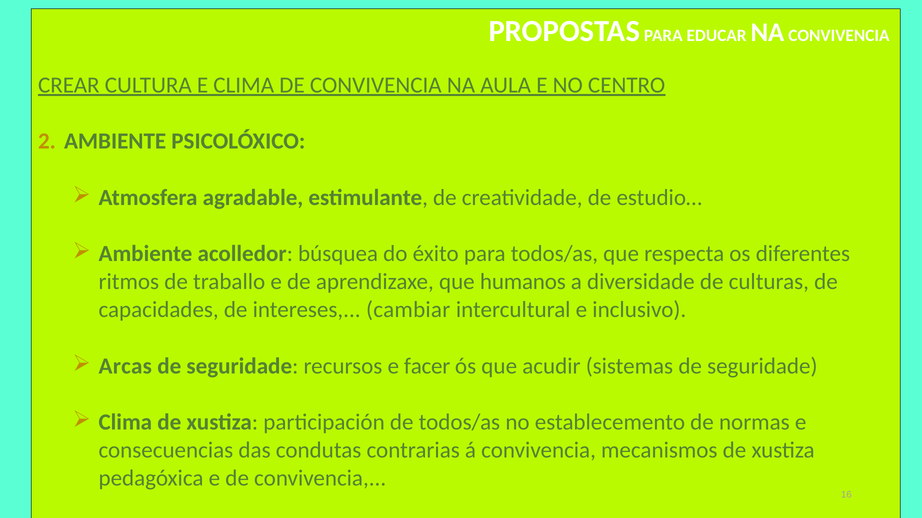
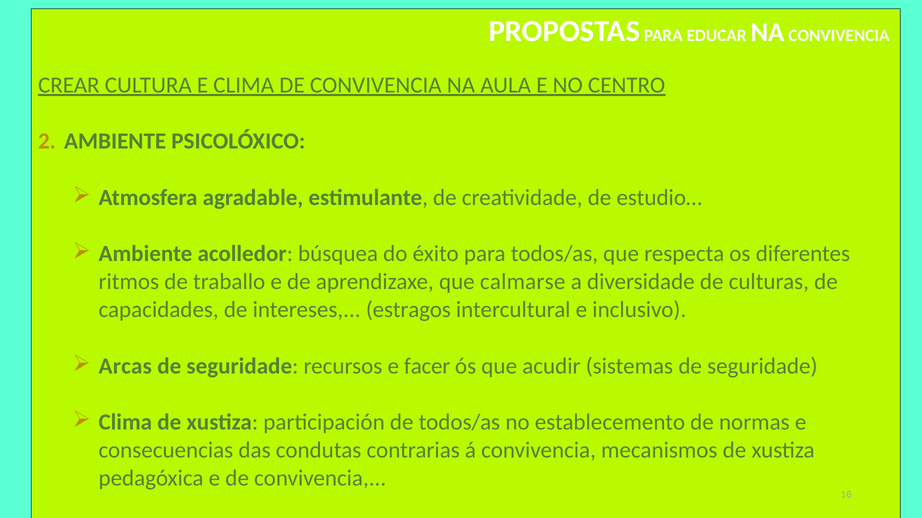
humanos: humanos -> calmarse
cambiar: cambiar -> estragos
